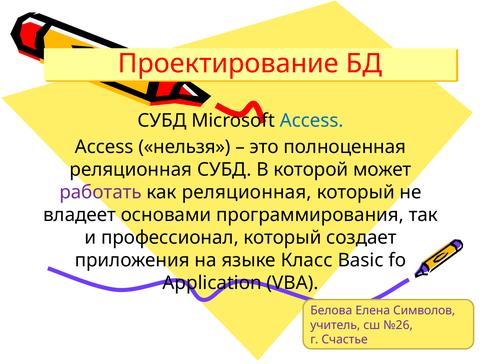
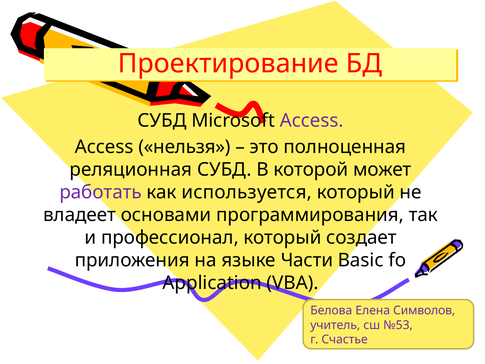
Access at (312, 121) colour: blue -> purple
как реляционная: реляционная -> используется
Класс: Класс -> Части
№26: №26 -> №53
